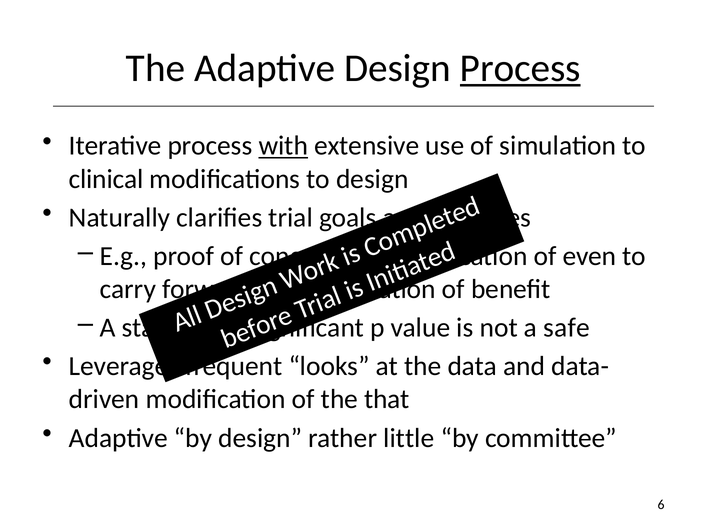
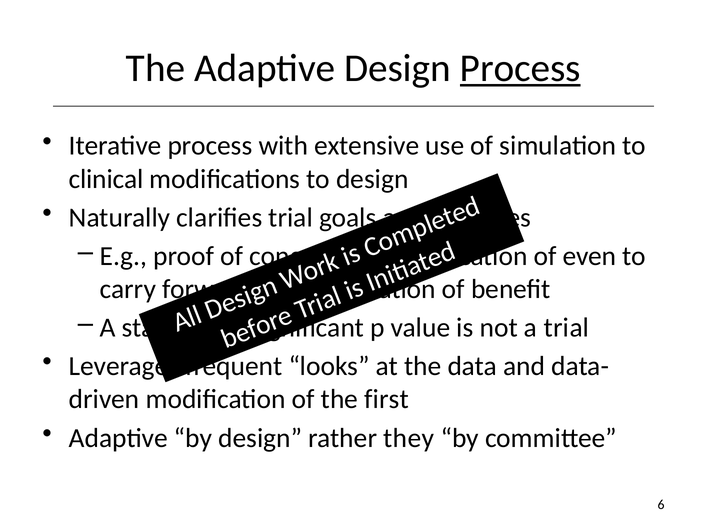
with underline: present -> none
a safe: safe -> trial
that: that -> first
little: little -> they
